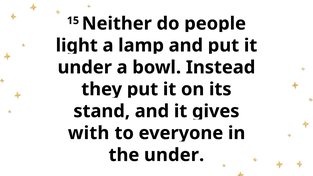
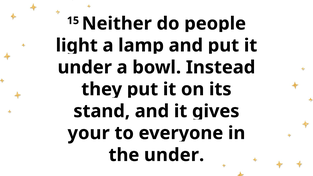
with: with -> your
